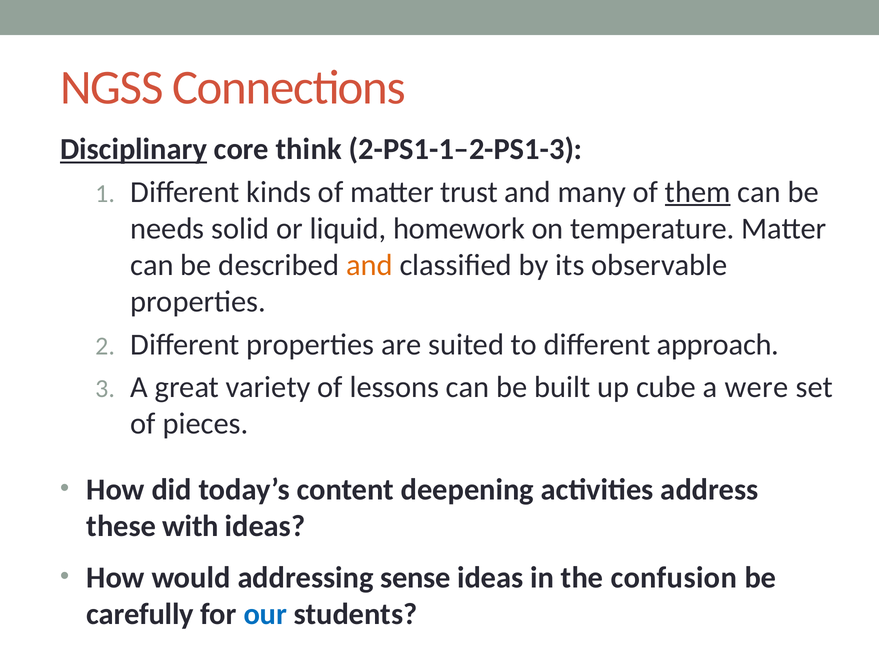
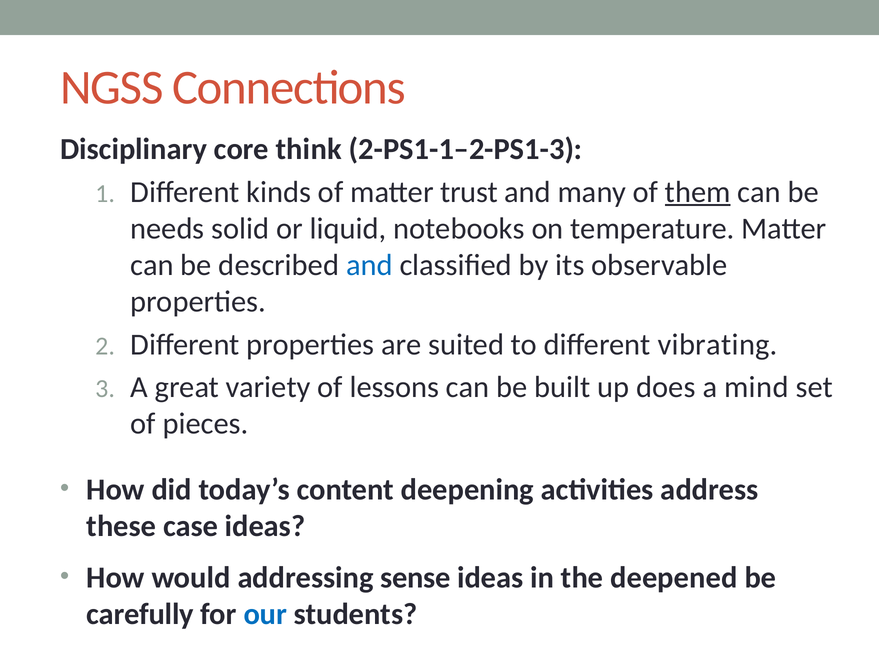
Disciplinary underline: present -> none
homework: homework -> notebooks
and at (369, 265) colour: orange -> blue
approach: approach -> vibrating
cube: cube -> does
were: were -> mind
with: with -> case
confusion: confusion -> deepened
